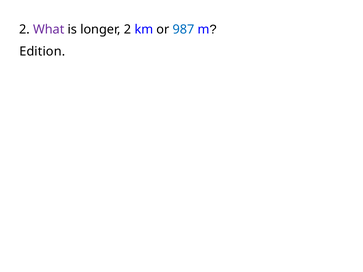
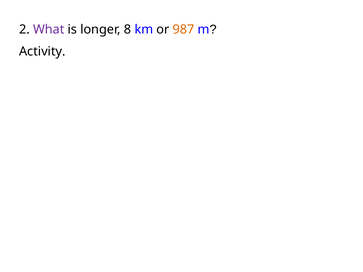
longer 2: 2 -> 8
987 colour: blue -> orange
Edition: Edition -> Activity
